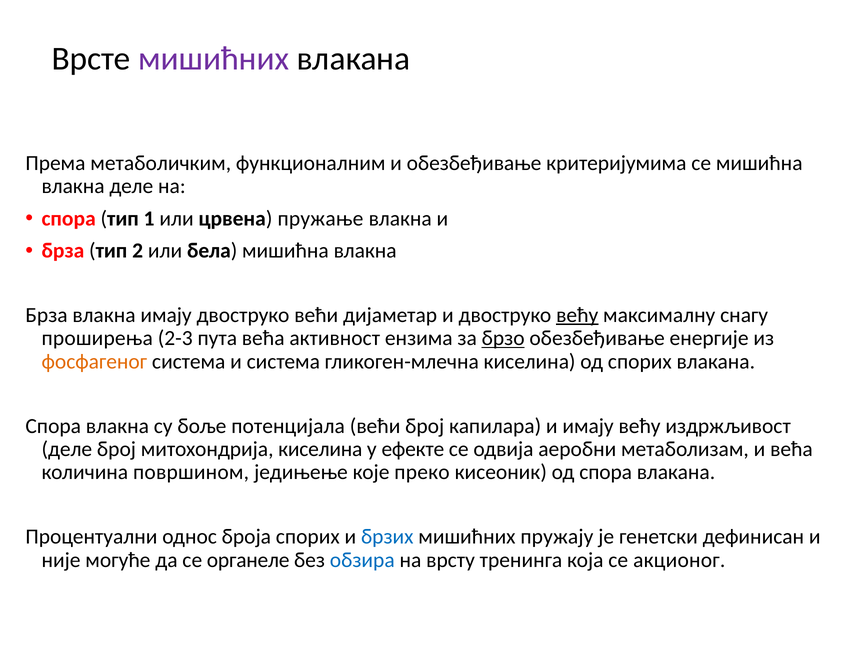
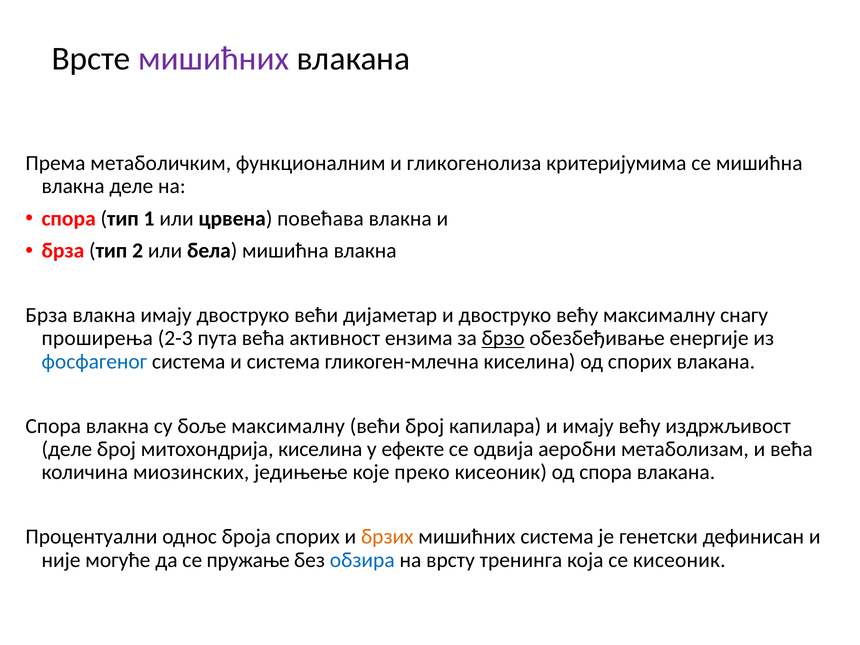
и обезбеђивање: обезбеђивање -> гликогенолиза
пружање: пружање -> повећава
већу at (577, 315) underline: present -> none
фосфагеног colour: orange -> blue
боље потенцијала: потенцијала -> максималну
површином: површином -> миозинских
брзих colour: blue -> orange
мишићних пружају: пружају -> система
органеле: органеле -> пружање
се акционог: акционог -> кисеоник
